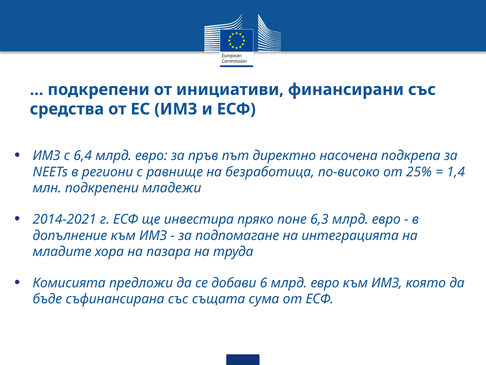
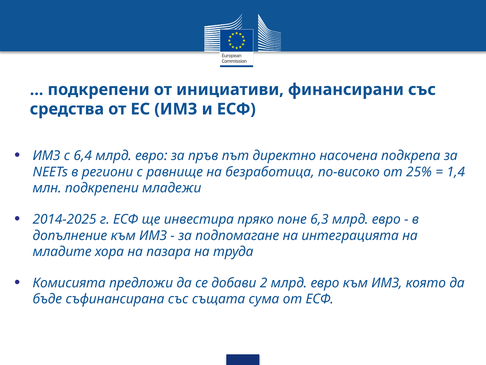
2014-2021: 2014-2021 -> 2014-2025
6: 6 -> 2
